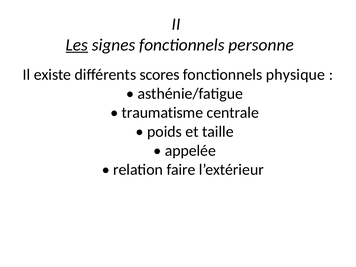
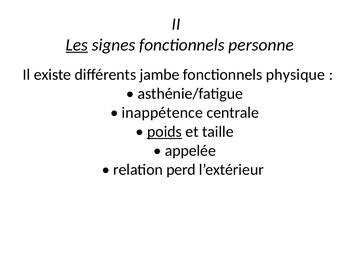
scores: scores -> jambe
traumatisme: traumatisme -> inappétence
poids underline: none -> present
faire: faire -> perd
